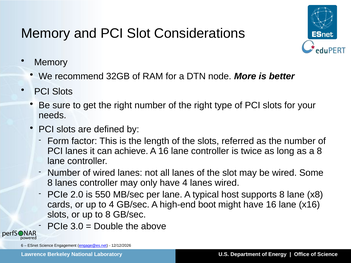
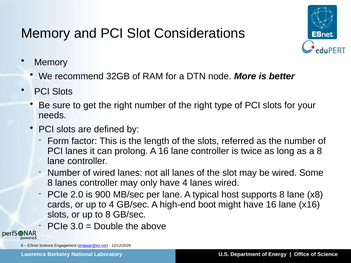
achieve: achieve -> prolong
550: 550 -> 900
